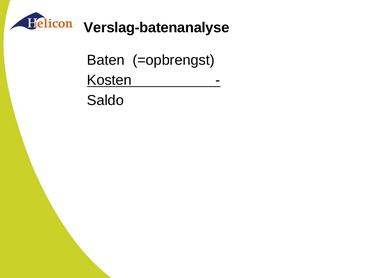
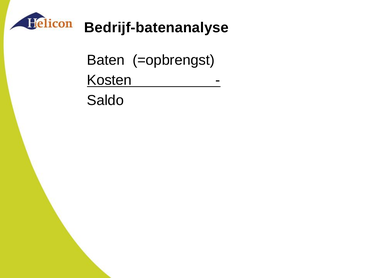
Verslag-batenanalyse: Verslag-batenanalyse -> Bedrijf-batenanalyse
